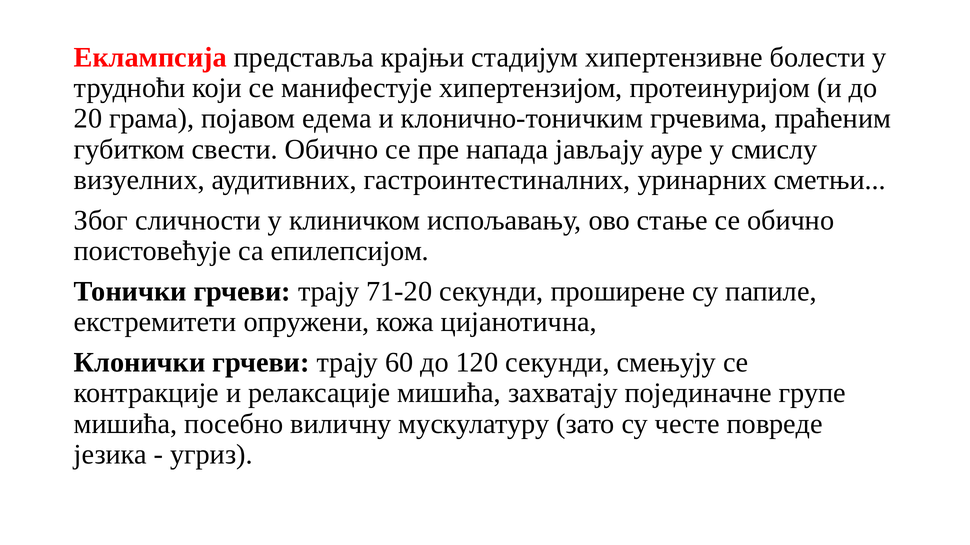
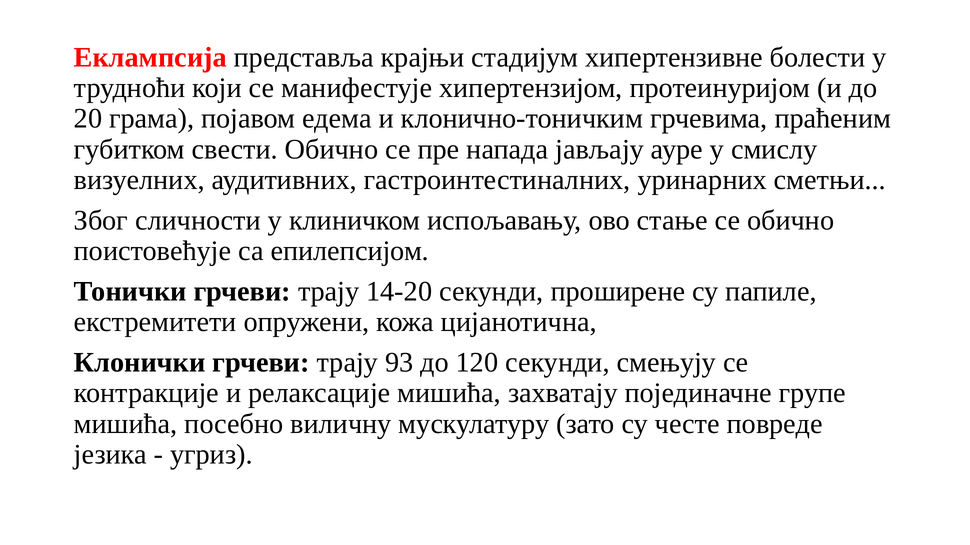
71-20: 71-20 -> 14-20
60: 60 -> 93
